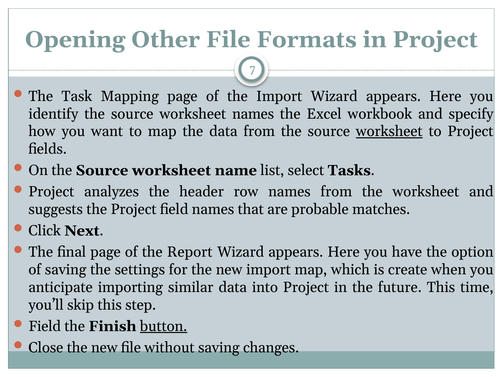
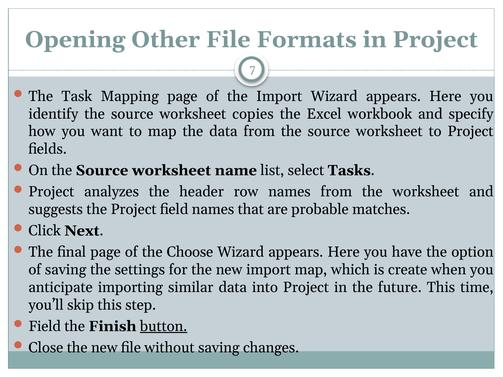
worksheet names: names -> copies
worksheet at (389, 132) underline: present -> none
Report: Report -> Choose
